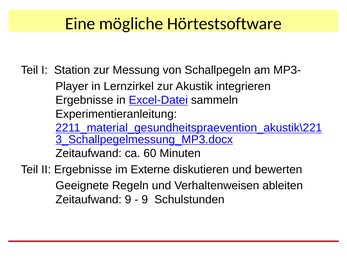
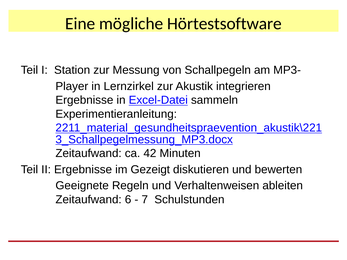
60: 60 -> 42
Externe: Externe -> Gezeigt
Zeitaufwand 9: 9 -> 6
9 at (145, 200): 9 -> 7
